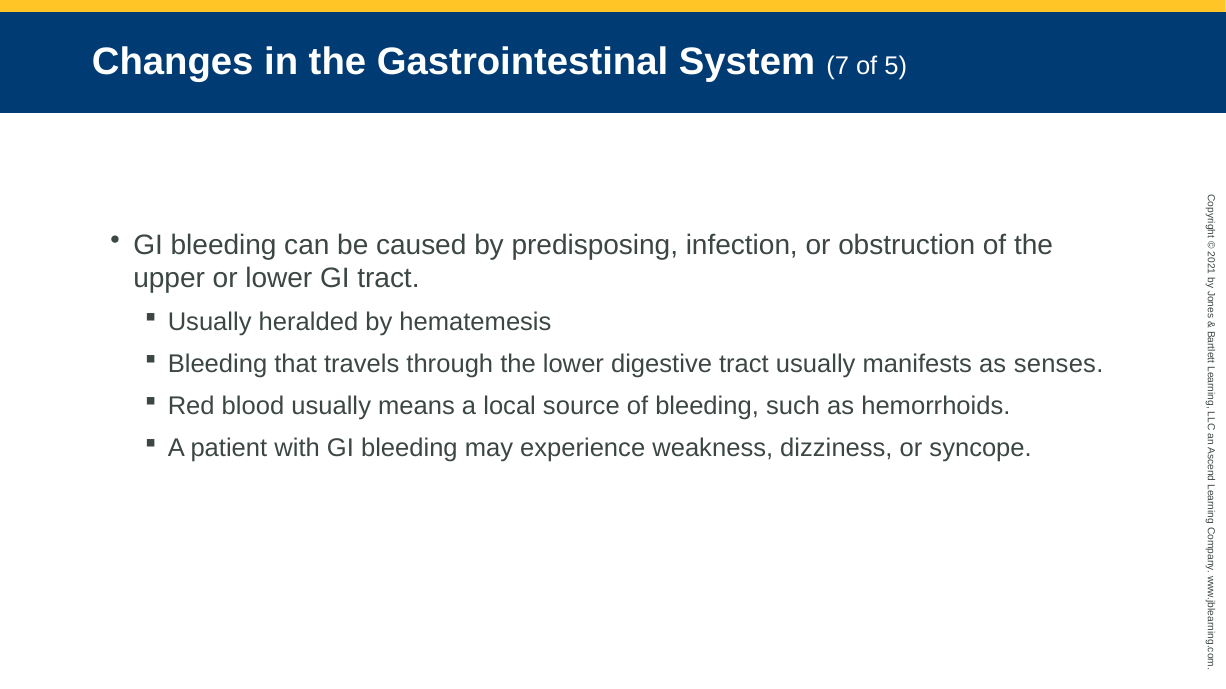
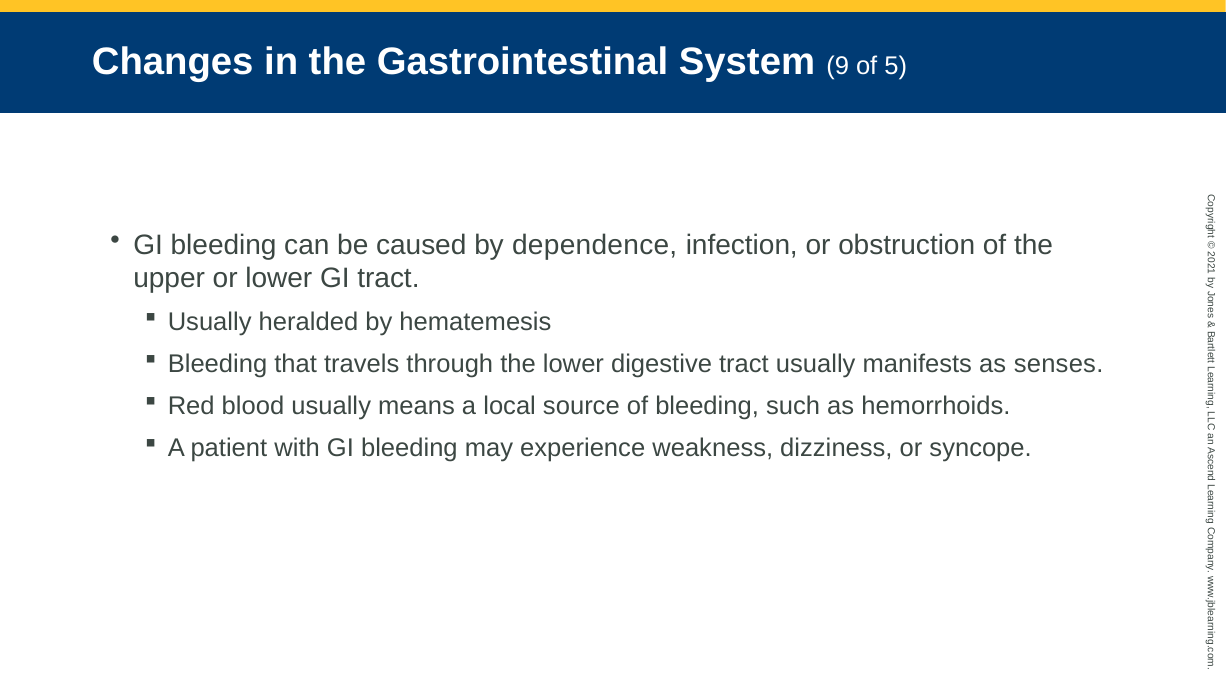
7: 7 -> 9
predisposing: predisposing -> dependence
